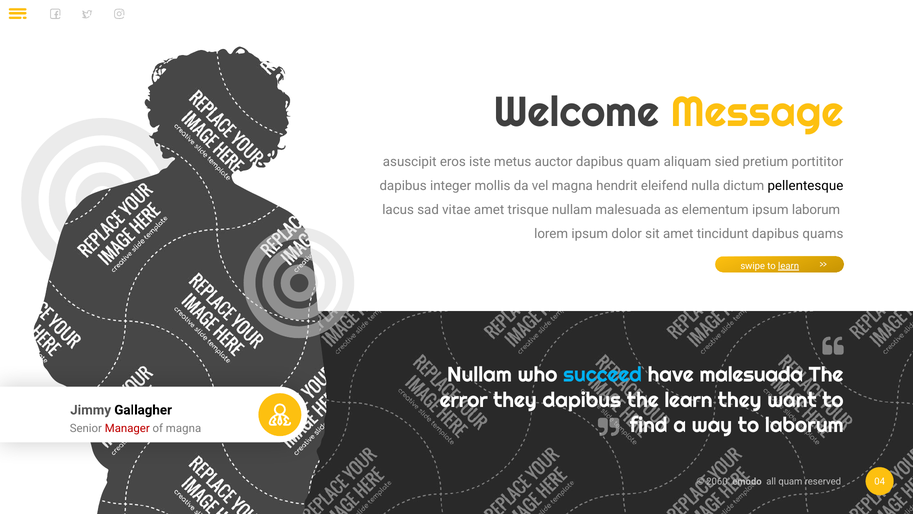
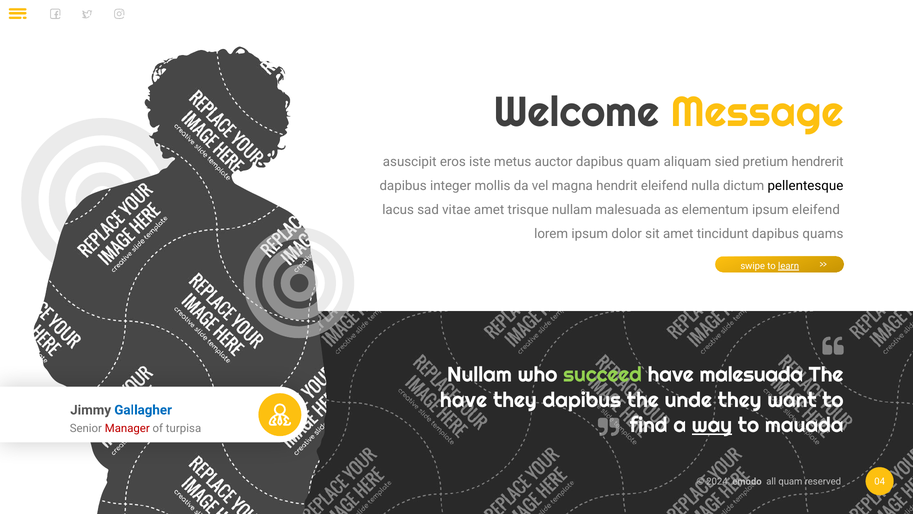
portititor: portititor -> hendrerit
laborum at (816, 210): laborum -> eleifend
succeed colour: light blue -> light green
error at (464, 400): error -> have
the learn: learn -> unde
Gallagher colour: black -> blue
way underline: none -> present
to laborum: laborum -> mauada
of magna: magna -> turpisa
2060: 2060 -> 2024
